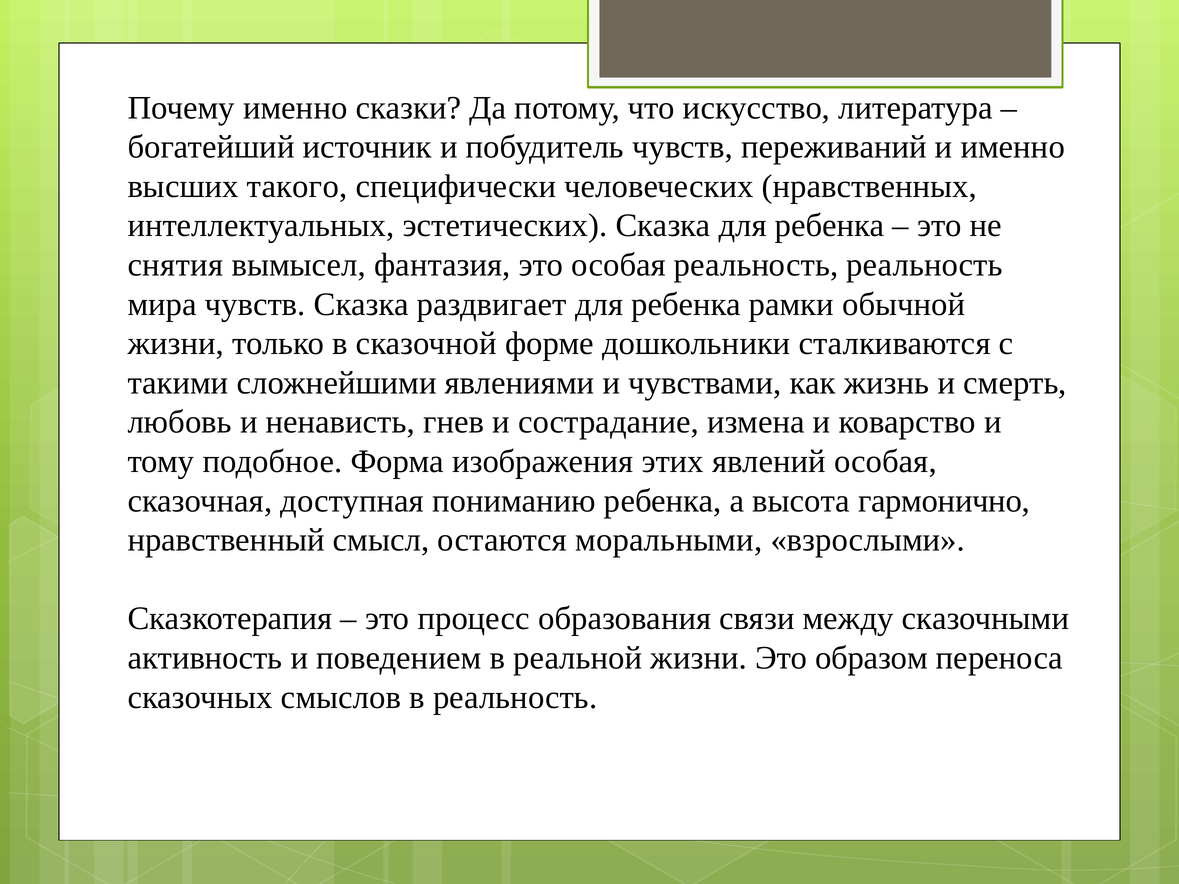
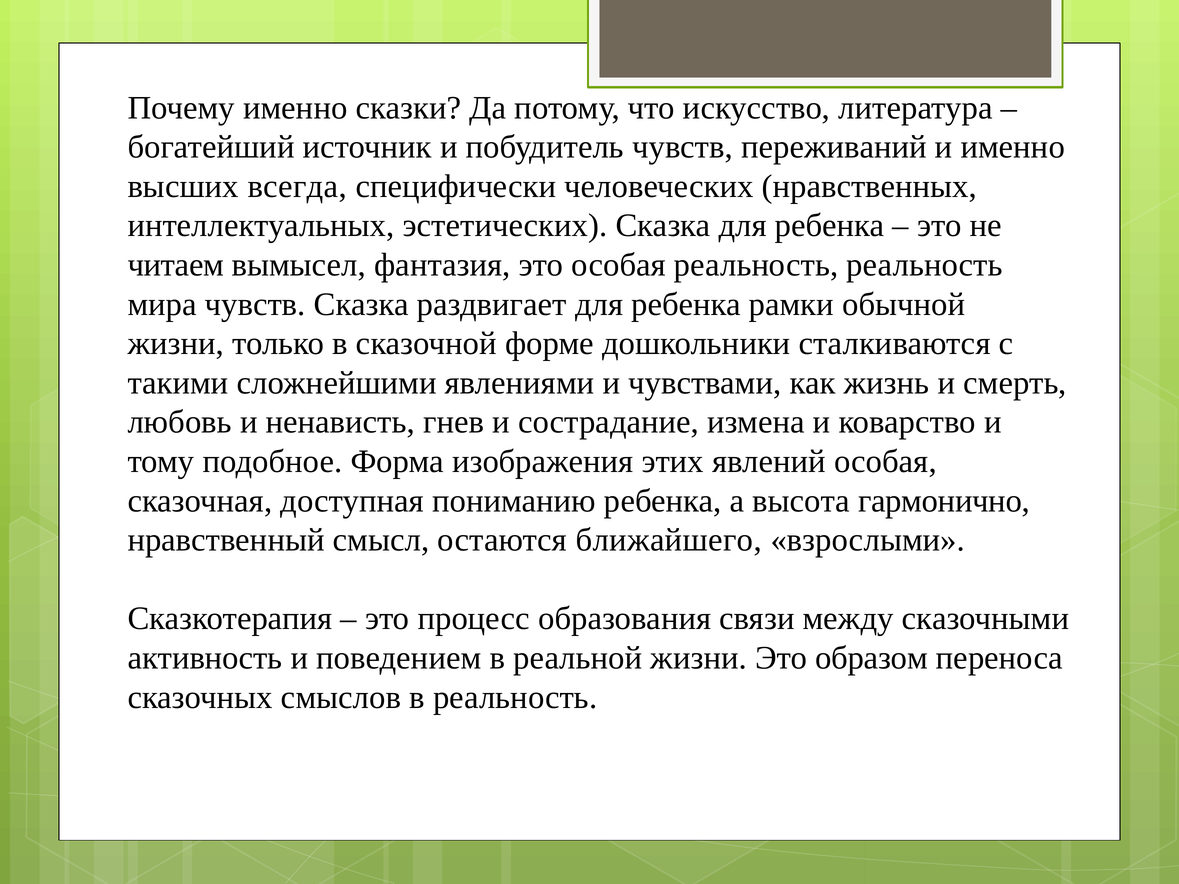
такого: такого -> всегда
снятия: снятия -> читаем
моральными: моральными -> ближайшего
